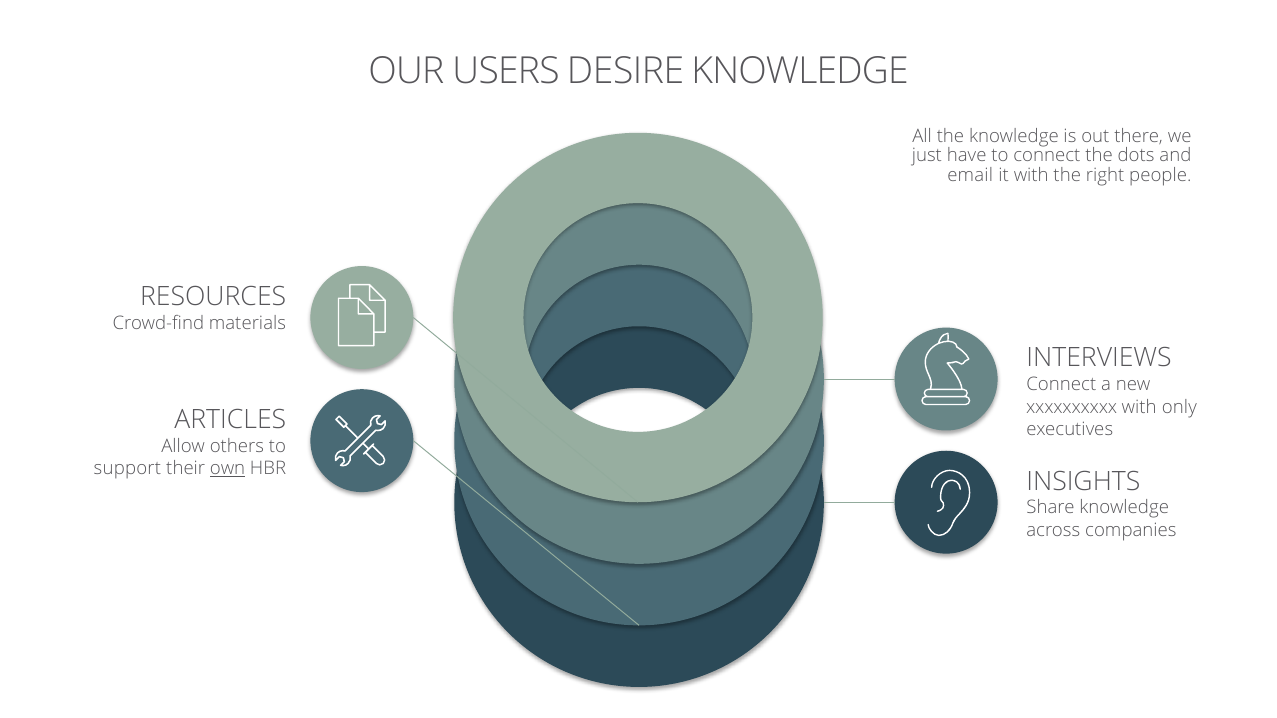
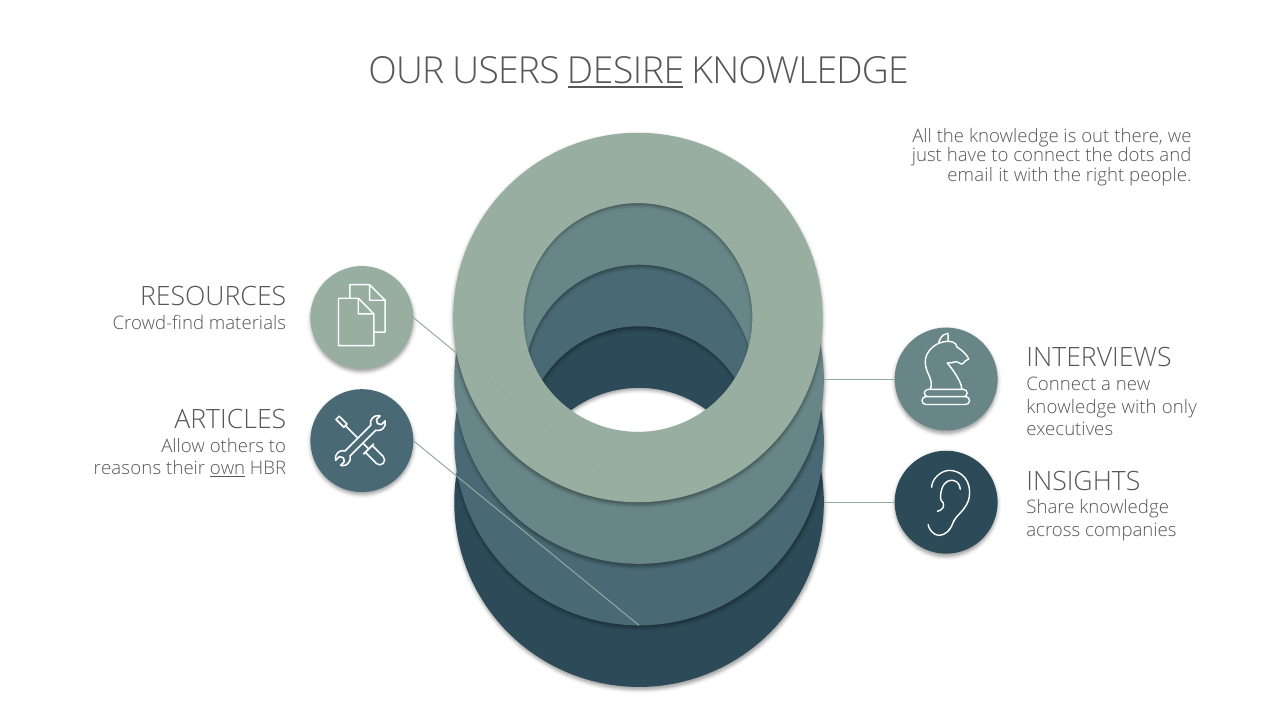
DESIRE underline: none -> present
xxxxxxxxxx at (1072, 407): xxxxxxxxxx -> knowledge
support: support -> reasons
